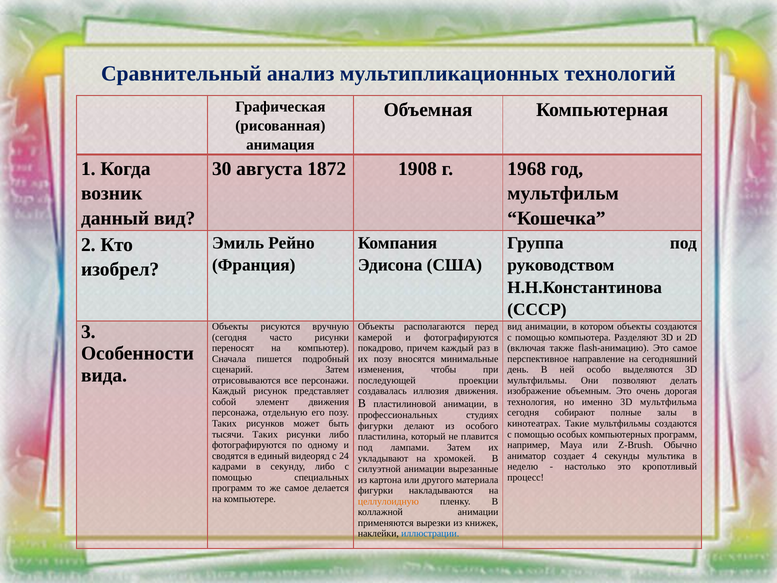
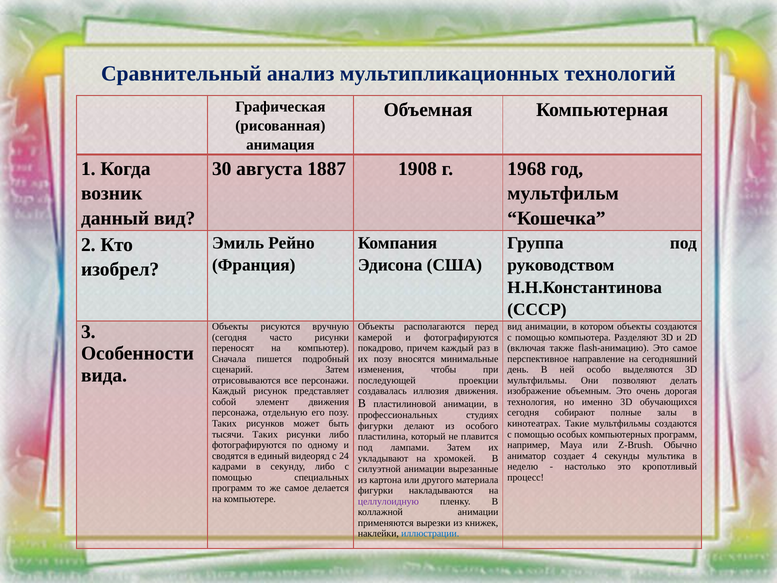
1872: 1872 -> 1887
мультфильма: мультфильма -> обучающихся
целлулоидную colour: orange -> purple
